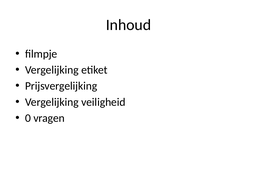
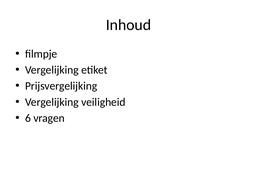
0: 0 -> 6
